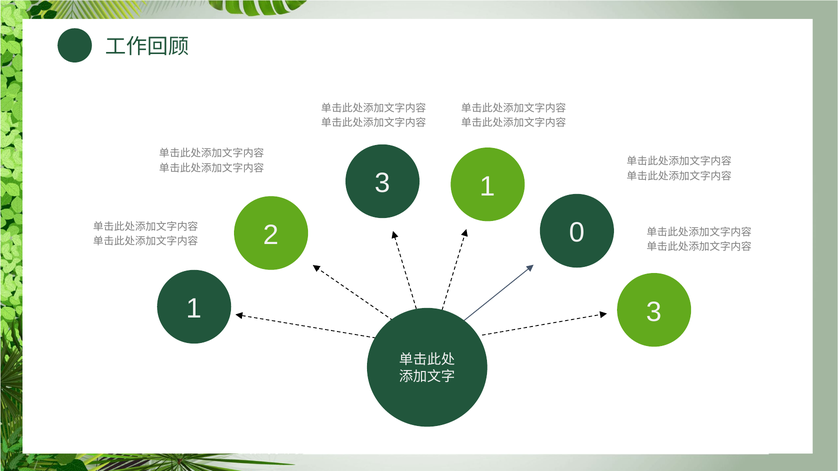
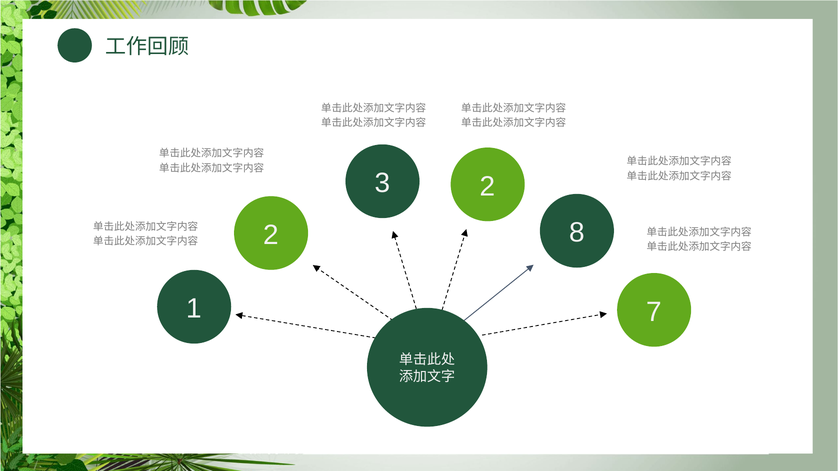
3 1: 1 -> 2
0: 0 -> 8
1 3: 3 -> 7
